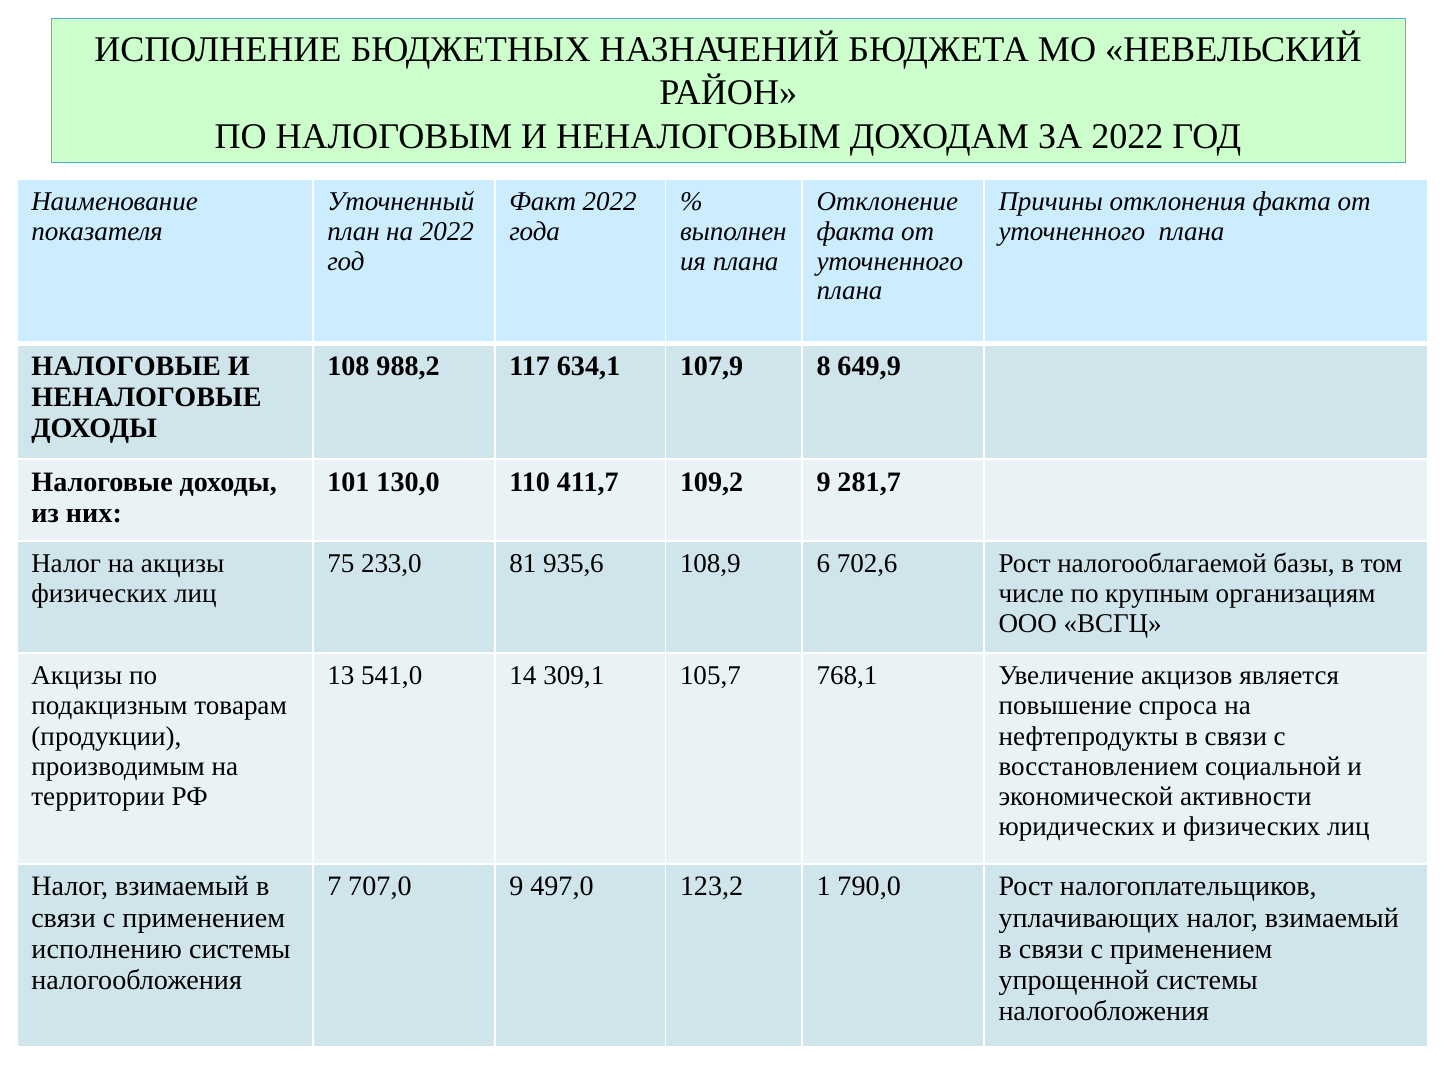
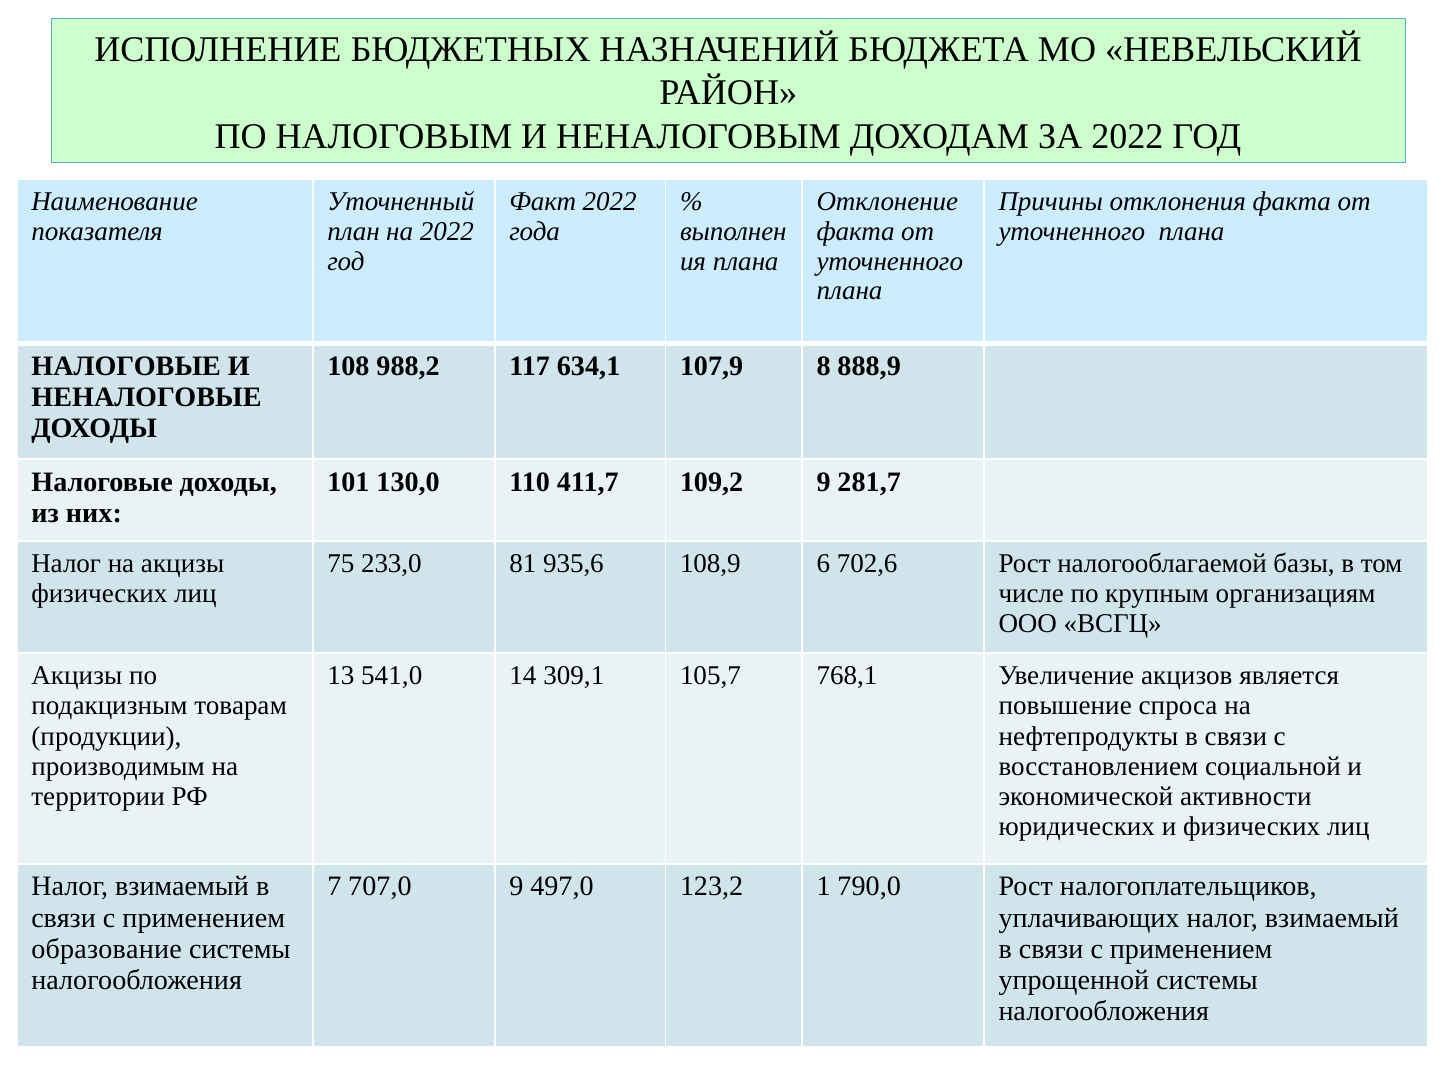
649,9: 649,9 -> 888,9
исполнению: исполнению -> образование
